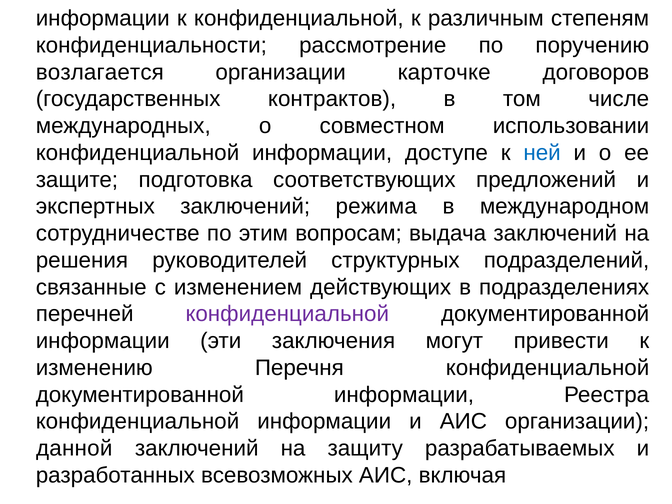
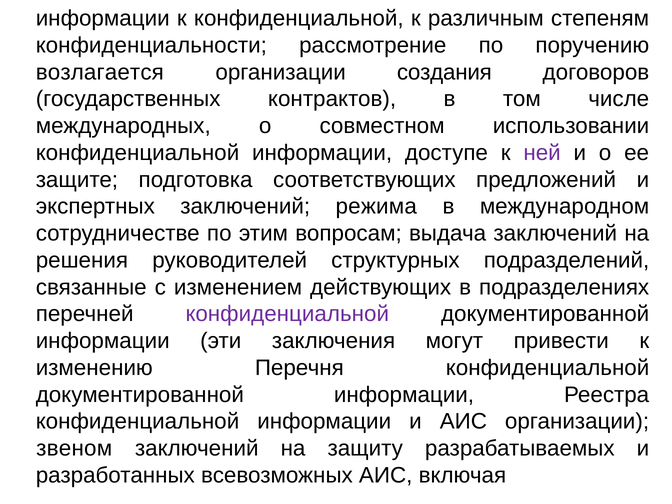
карточке: карточке -> создания
ней colour: blue -> purple
данной: данной -> звеном
